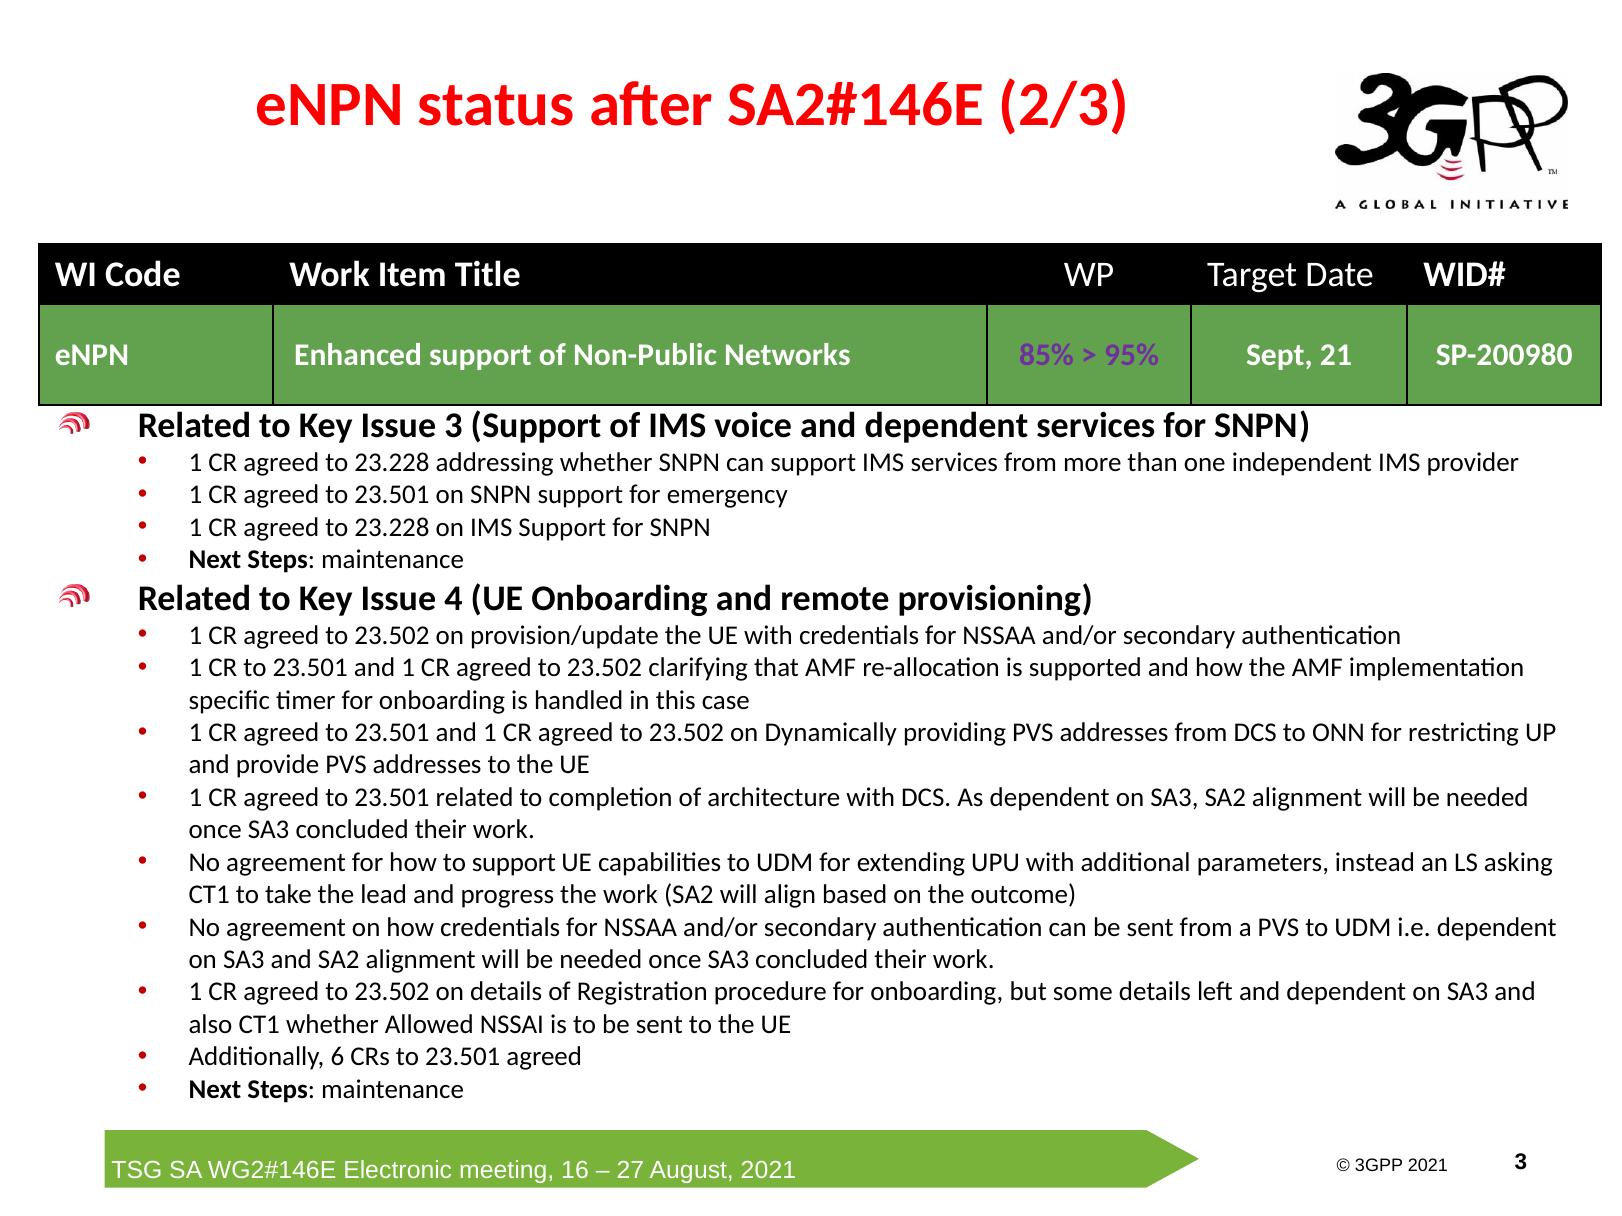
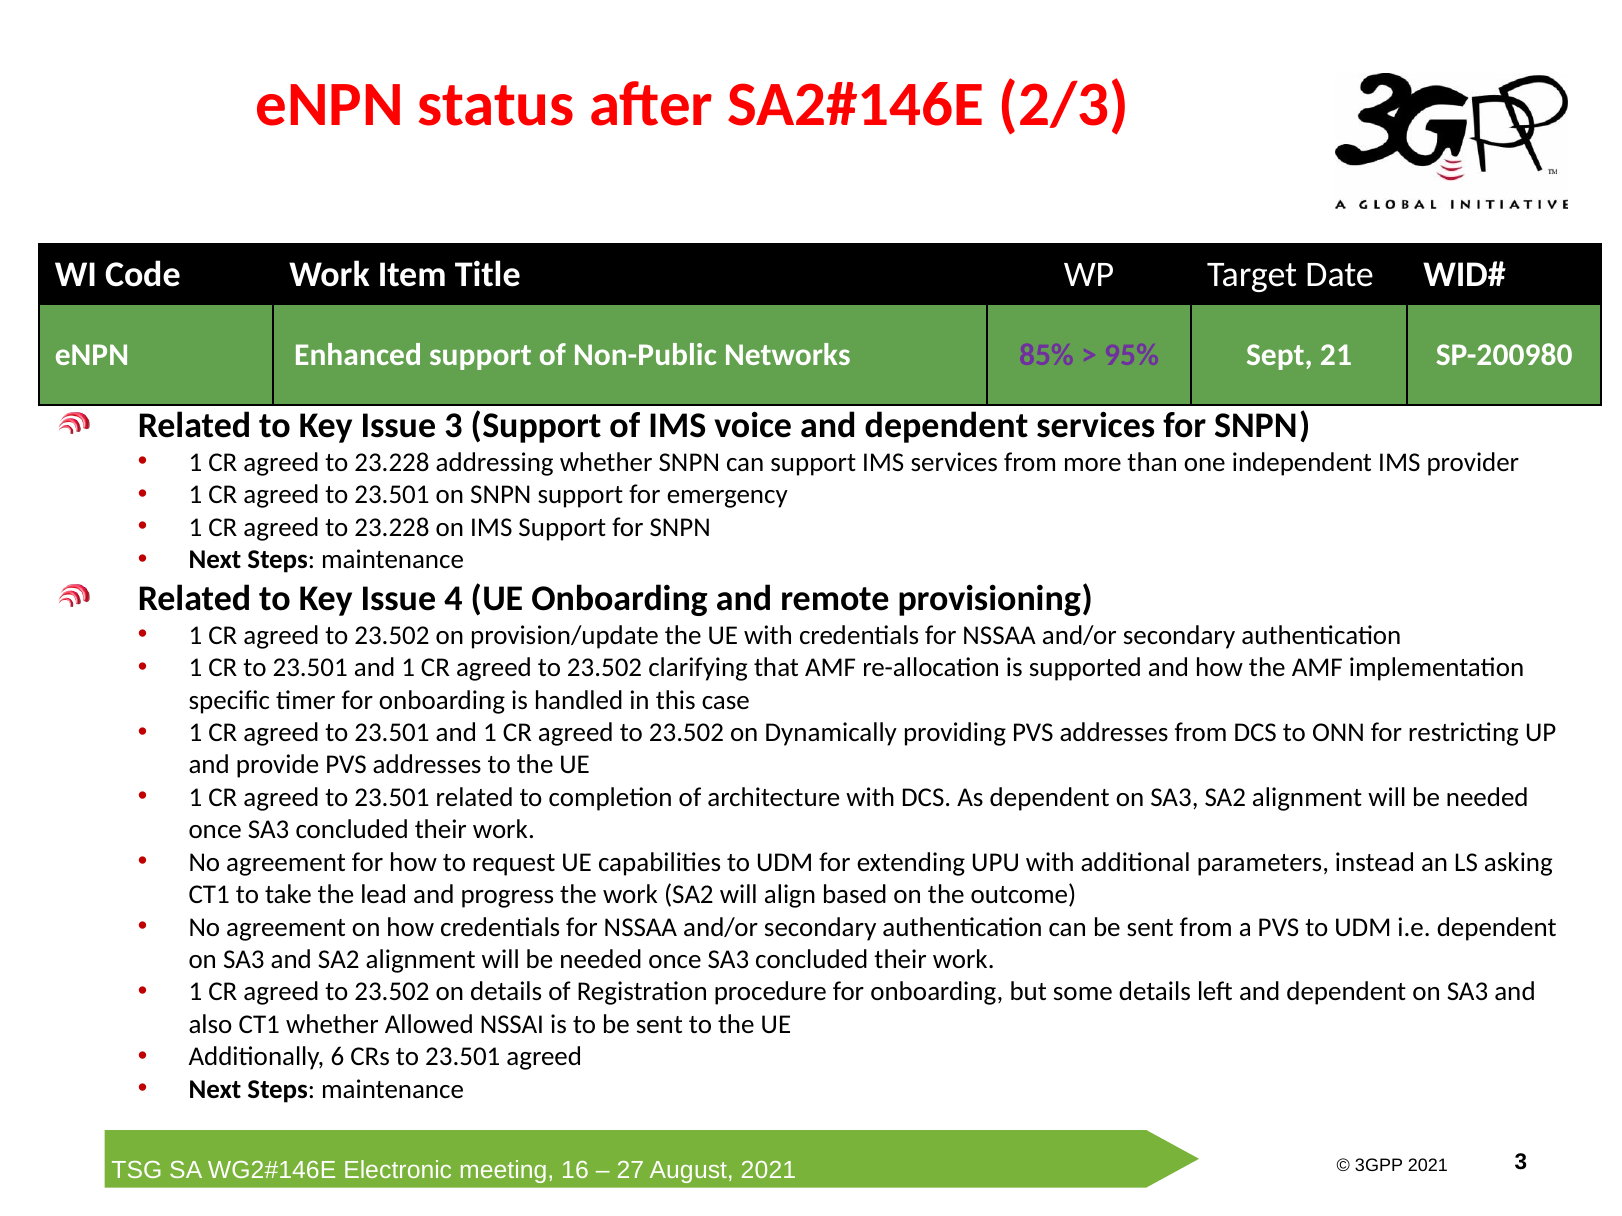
to support: support -> request
